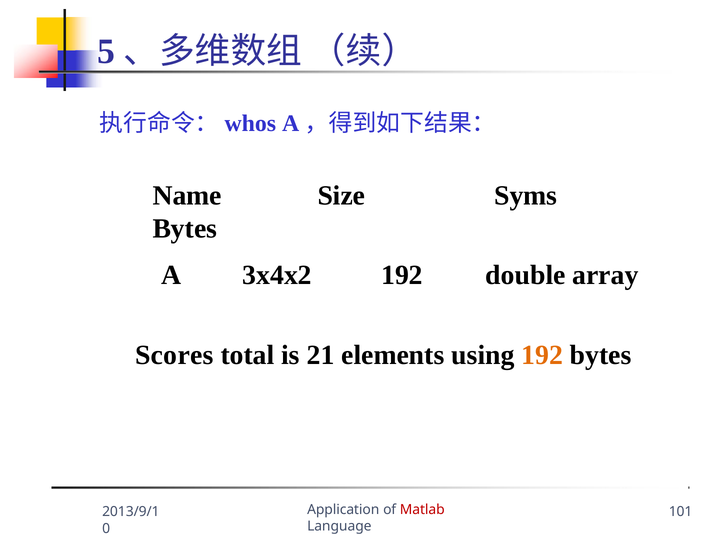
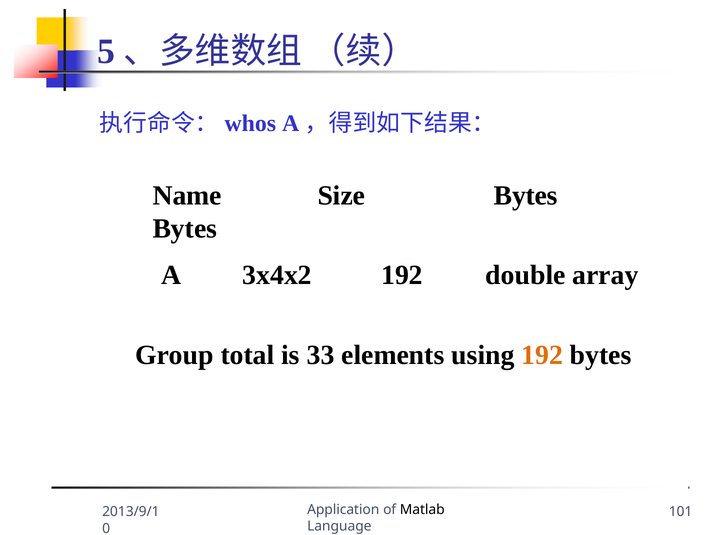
Syms at (526, 196): Syms -> Bytes
Scores: Scores -> Group
21: 21 -> 33
Matlab colour: red -> black
